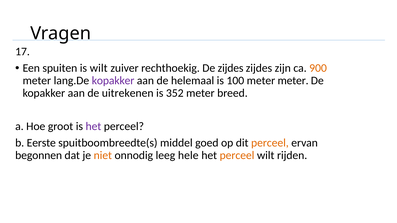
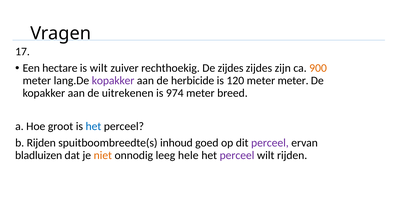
spuiten: spuiten -> hectare
helemaal: helemaal -> herbicide
100: 100 -> 120
352: 352 -> 974
het at (93, 126) colour: purple -> blue
b Eerste: Eerste -> Rijden
middel: middel -> inhoud
perceel at (270, 143) colour: orange -> purple
begonnen: begonnen -> bladluizen
perceel at (237, 156) colour: orange -> purple
